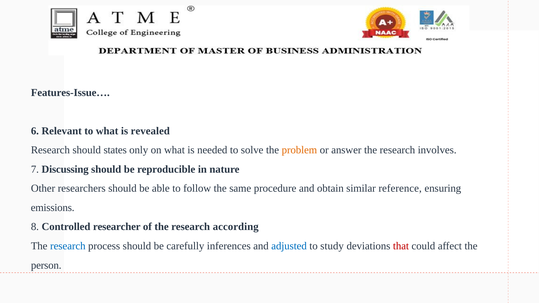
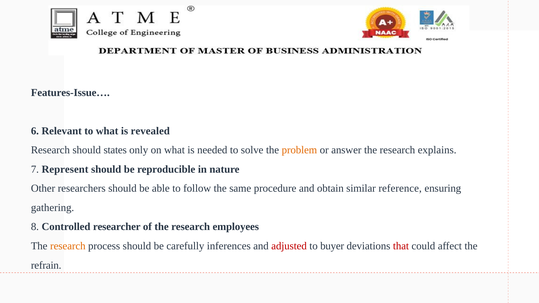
involves: involves -> explains
Discussing: Discussing -> Represent
emissions: emissions -> gathering
according: according -> employees
research at (68, 246) colour: blue -> orange
adjusted colour: blue -> red
study: study -> buyer
person: person -> refrain
